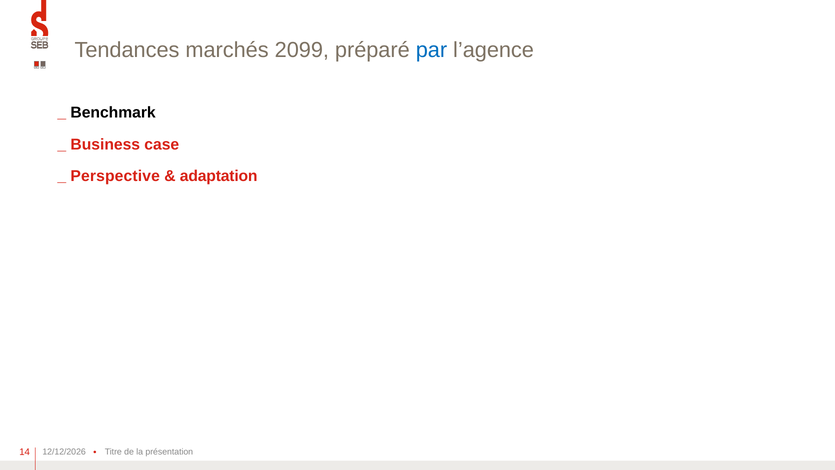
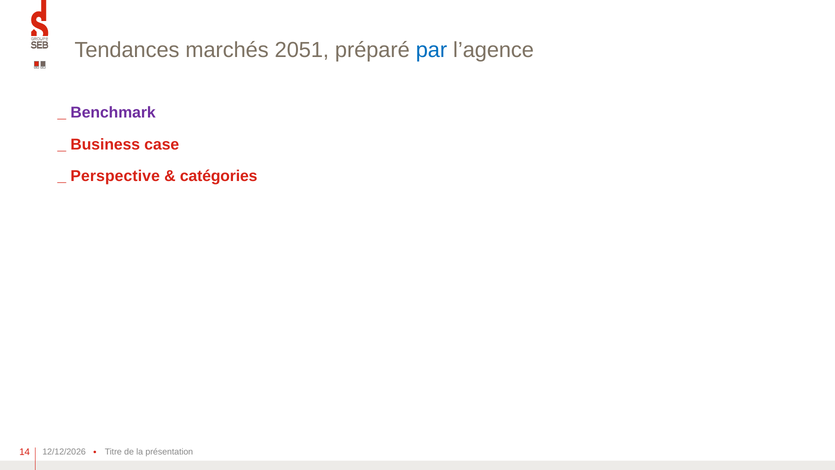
2099: 2099 -> 2051
Benchmark colour: black -> purple
adaptation: adaptation -> catégories
